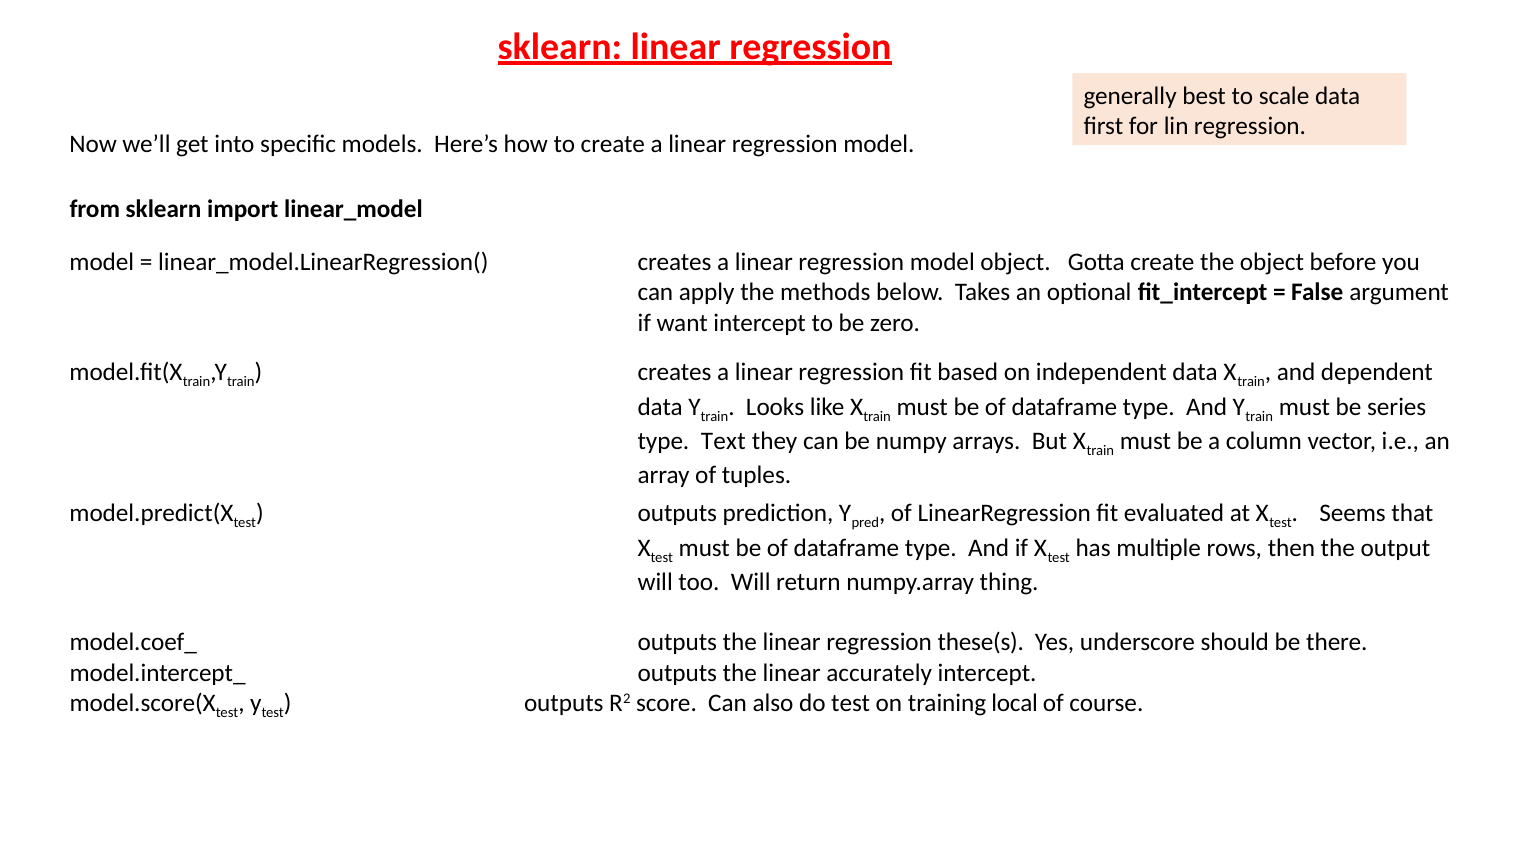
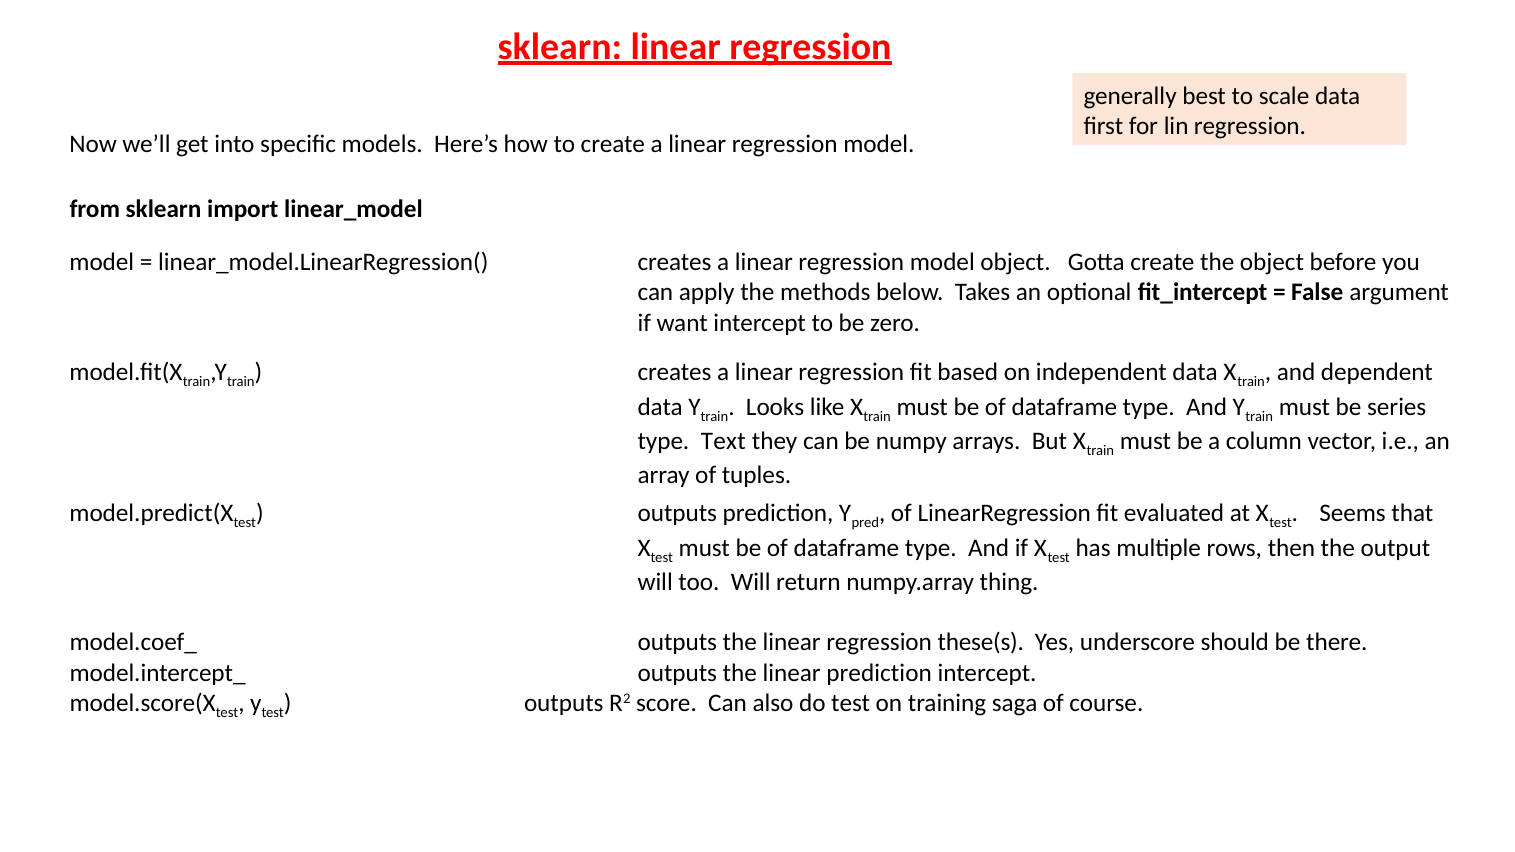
linear accurately: accurately -> prediction
local: local -> saga
